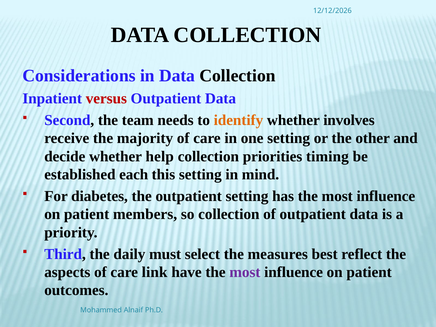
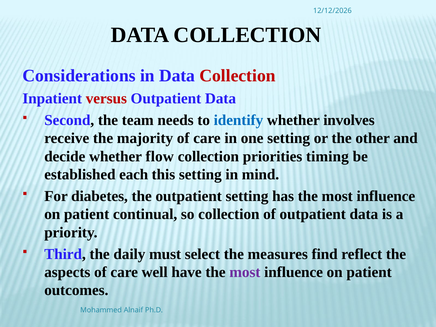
Collection at (238, 76) colour: black -> red
identify colour: orange -> blue
help: help -> flow
members: members -> continual
best: best -> find
link: link -> well
